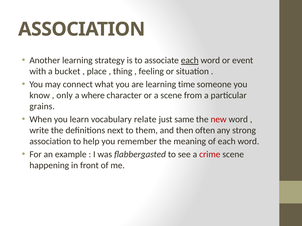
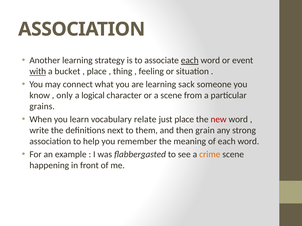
with underline: none -> present
time: time -> sack
where: where -> logical
just same: same -> place
often: often -> grain
crime colour: red -> orange
